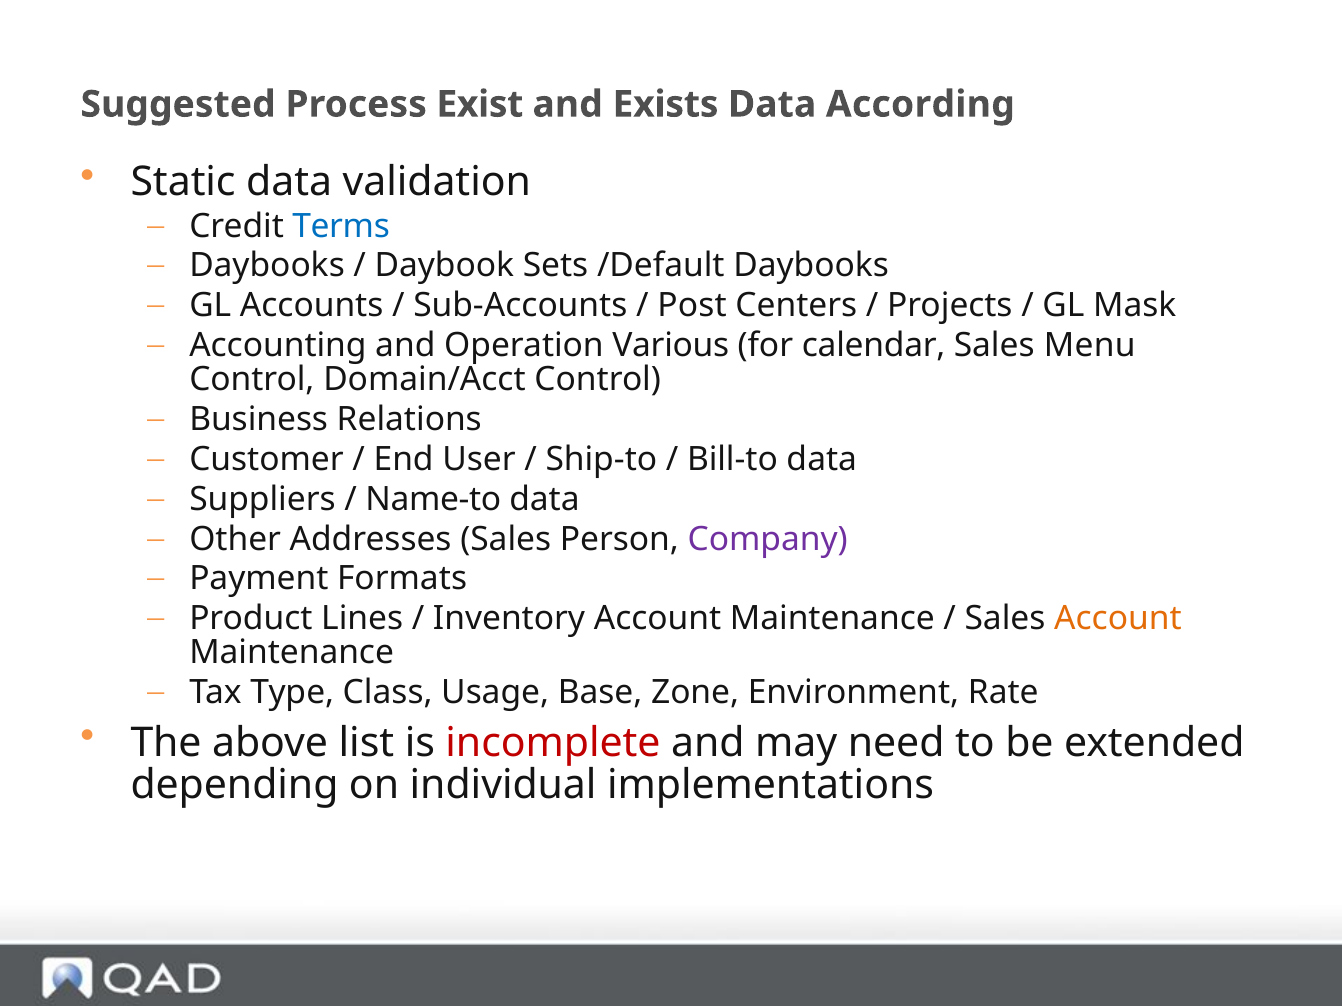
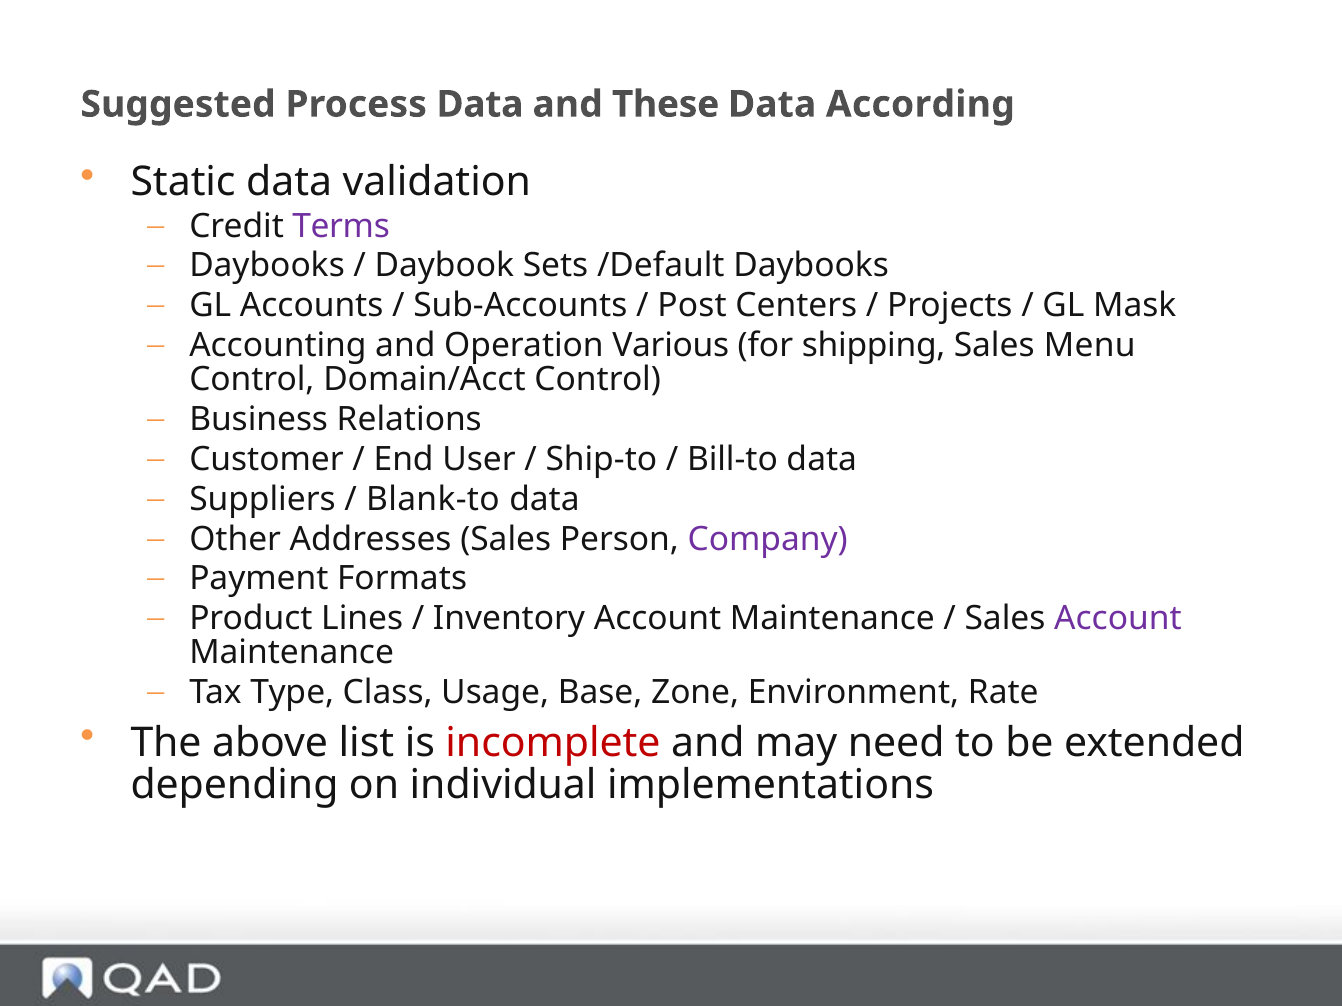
Process Exist: Exist -> Data
Exists: Exists -> These
Terms colour: blue -> purple
calendar: calendar -> shipping
Name-to: Name-to -> Blank-to
Account at (1118, 619) colour: orange -> purple
